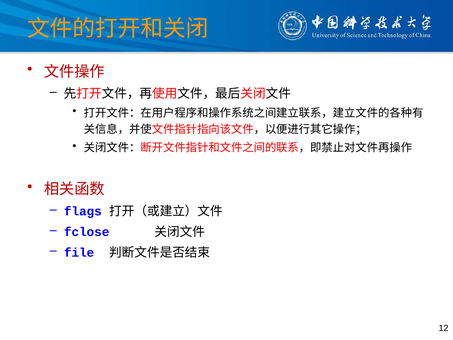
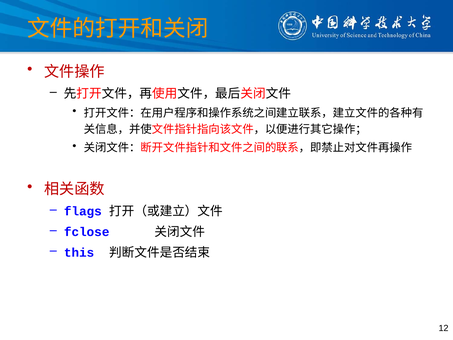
file: file -> this
